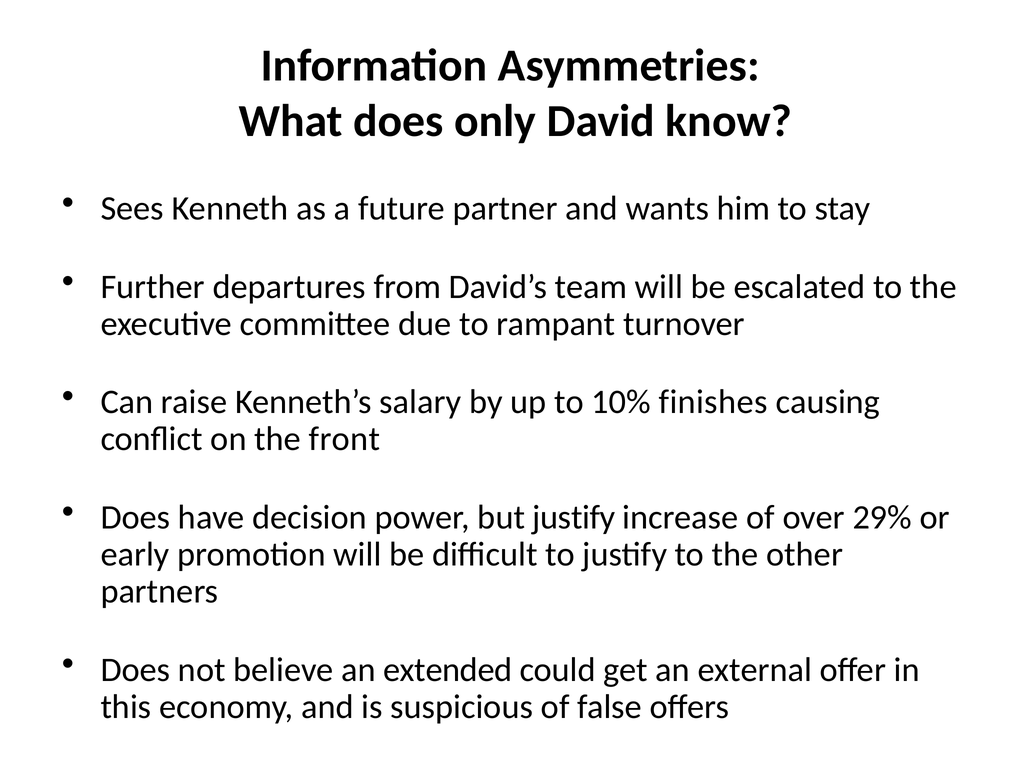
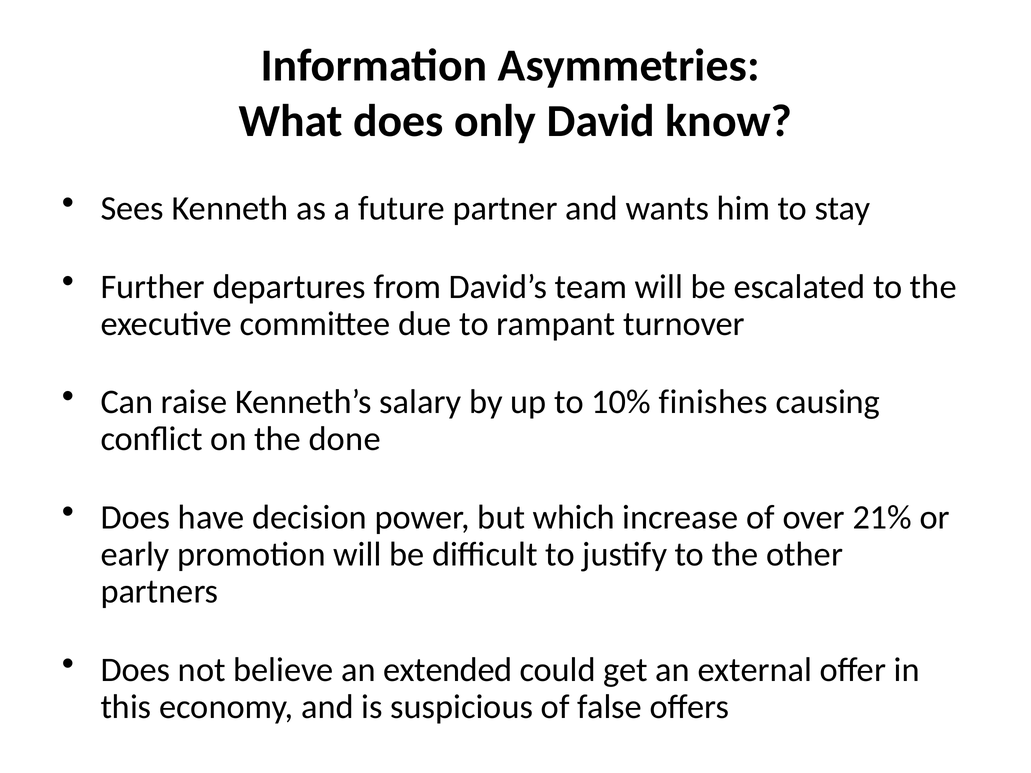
front: front -> done
but justify: justify -> which
29%: 29% -> 21%
